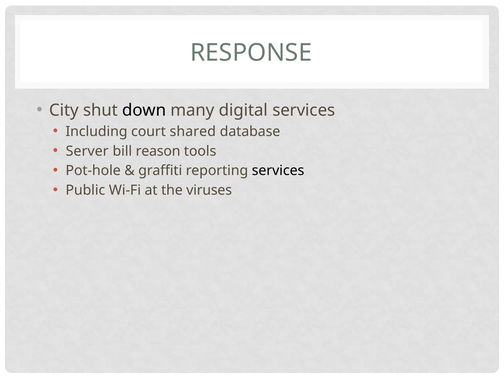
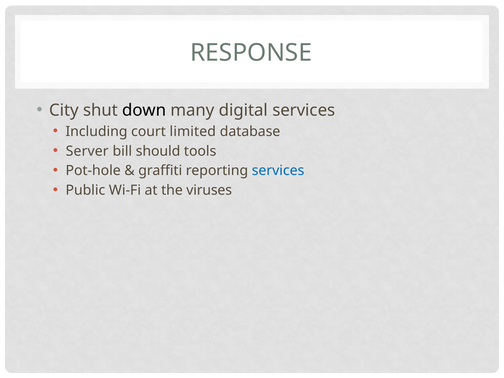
shared: shared -> limited
reason: reason -> should
services at (278, 171) colour: black -> blue
